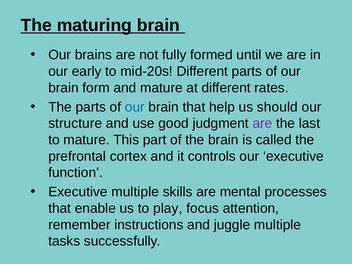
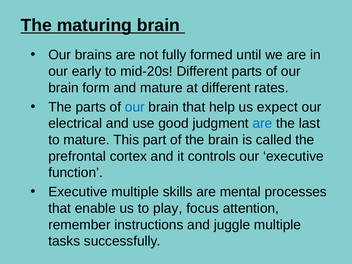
should: should -> expect
structure: structure -> electrical
are at (262, 123) colour: purple -> blue
